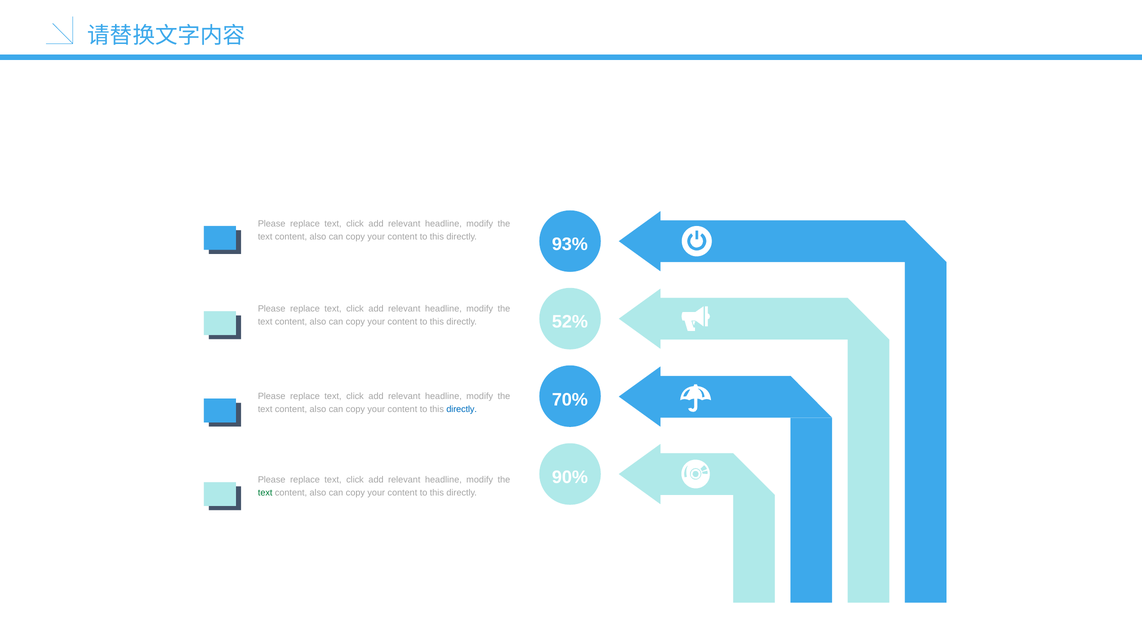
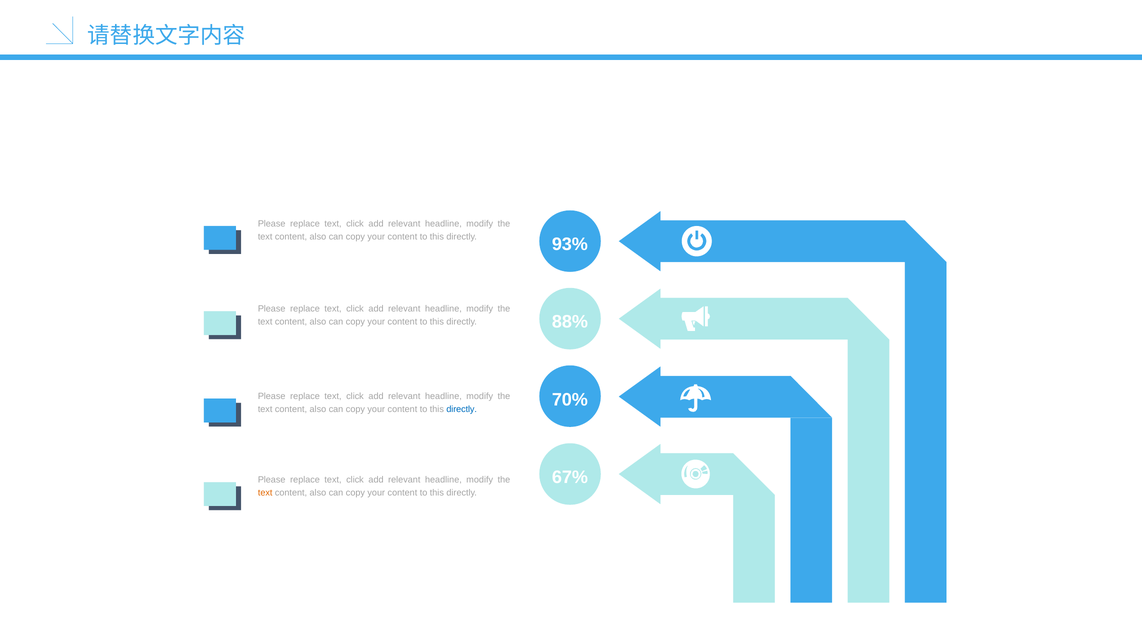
52%: 52% -> 88%
90%: 90% -> 67%
text at (265, 492) colour: green -> orange
